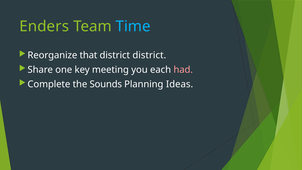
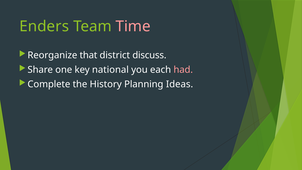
Time colour: light blue -> pink
district district: district -> discuss
meeting: meeting -> national
Sounds: Sounds -> History
